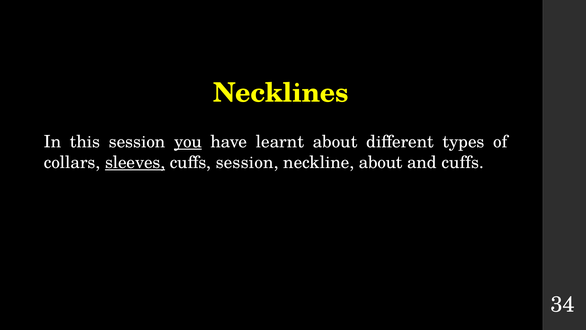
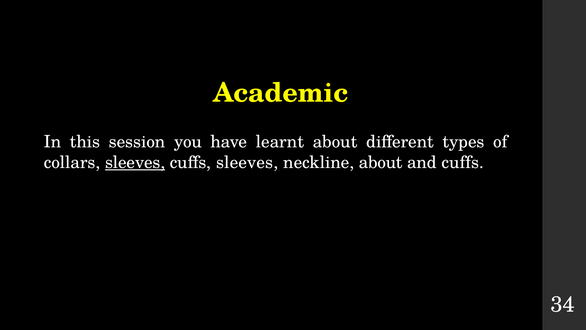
Necklines: Necklines -> Academic
you underline: present -> none
cuffs session: session -> sleeves
